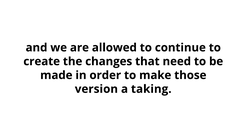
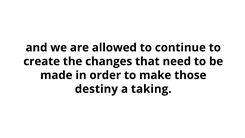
version: version -> destiny
